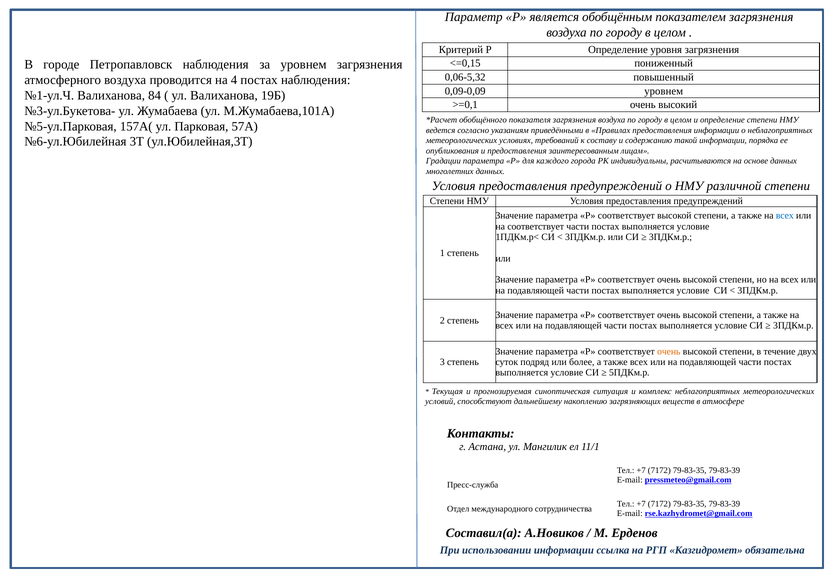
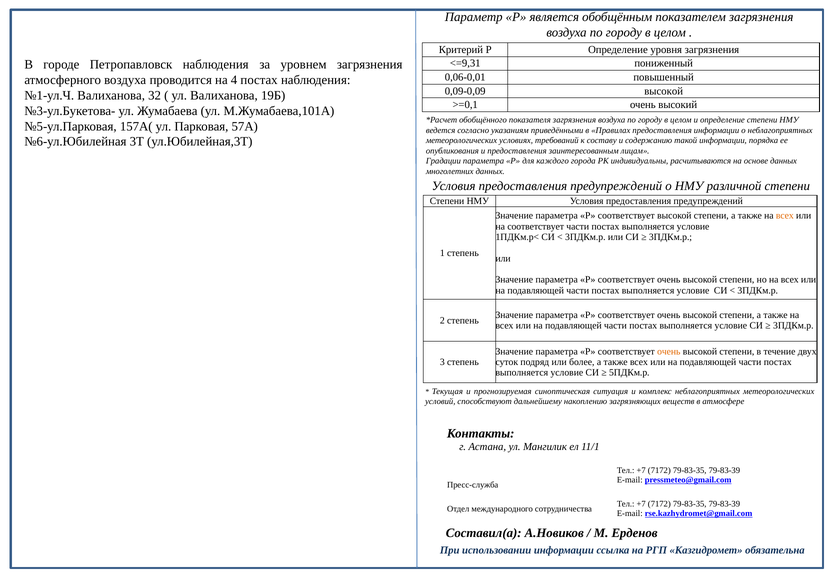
<=0,15: <=0,15 -> <=9,31
0,06-5,32: 0,06-5,32 -> 0,06-0,01
0,09-0,09 уровнем: уровнем -> высокой
84: 84 -> 32
всех at (785, 215) colour: blue -> orange
